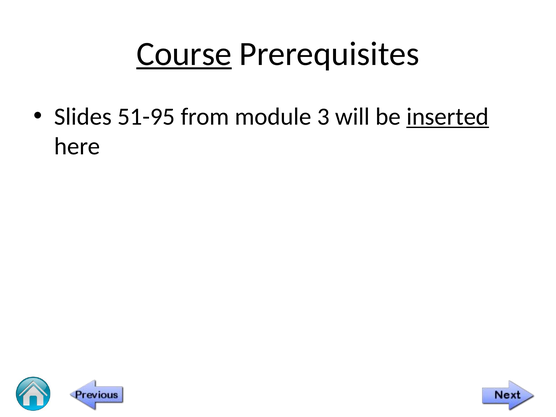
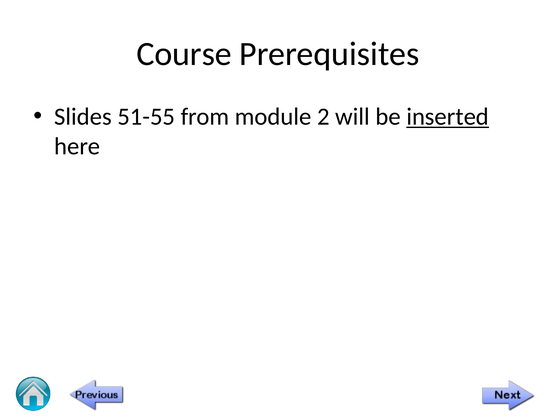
Course underline: present -> none
51-95: 51-95 -> 51-55
3: 3 -> 2
